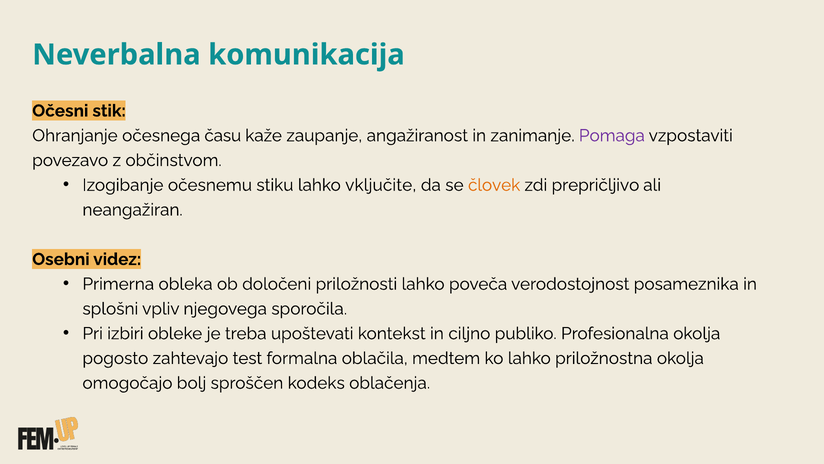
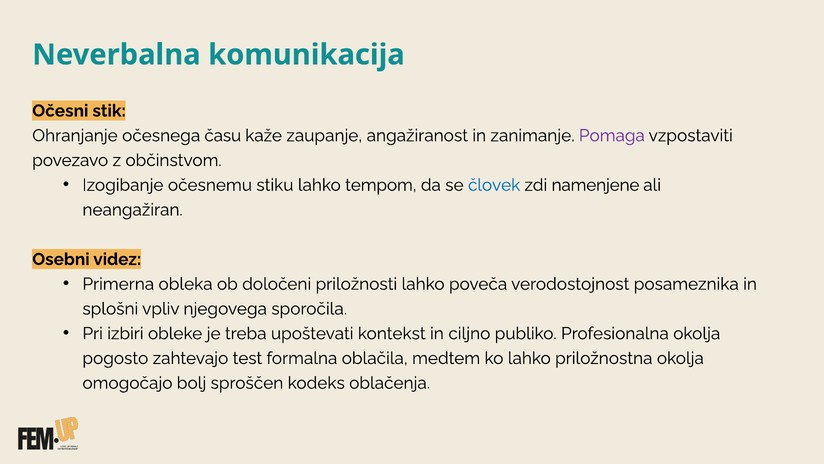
vključite: vključite -> tempom
človek colour: orange -> blue
prepričljivo: prepričljivo -> namenjene
